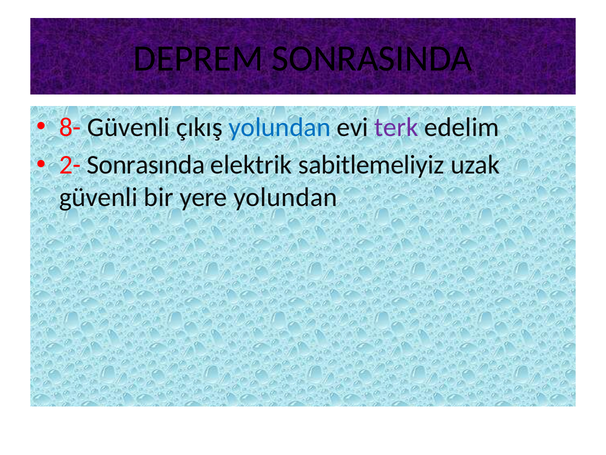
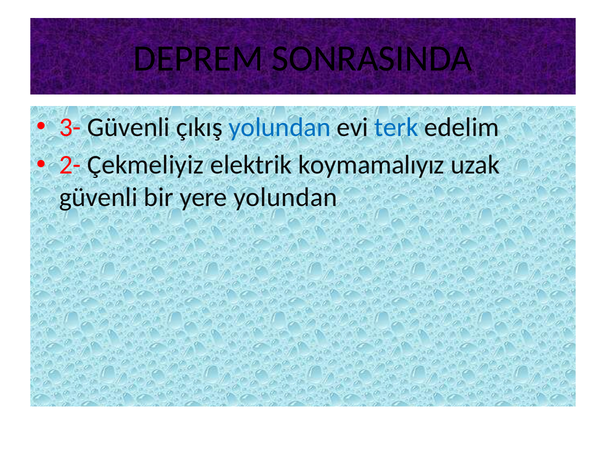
8-: 8- -> 3-
terk colour: purple -> blue
Sonrasında: Sonrasında -> Çekmeliyiz
sabitlemeliyiz: sabitlemeliyiz -> koymamalıyız
